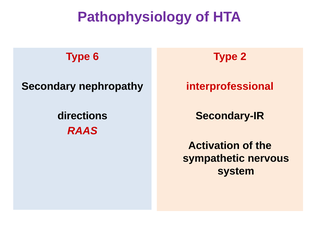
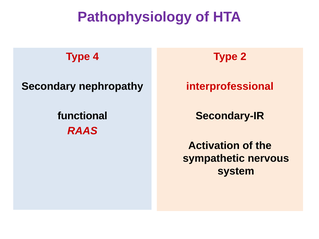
6: 6 -> 4
directions: directions -> functional
